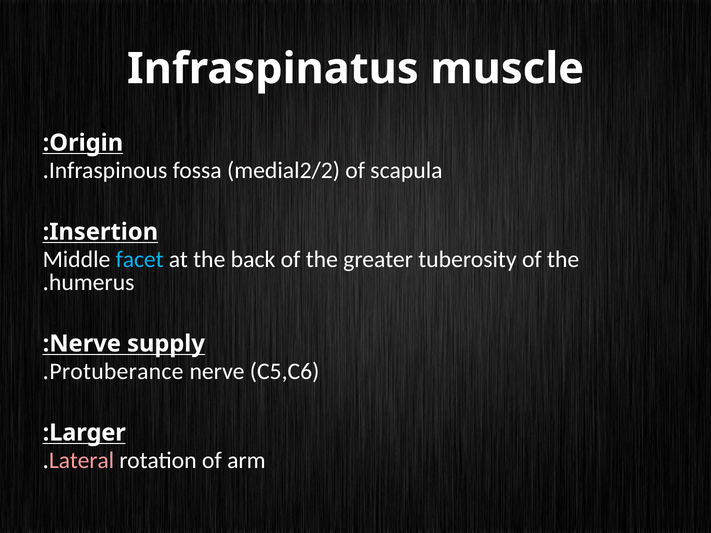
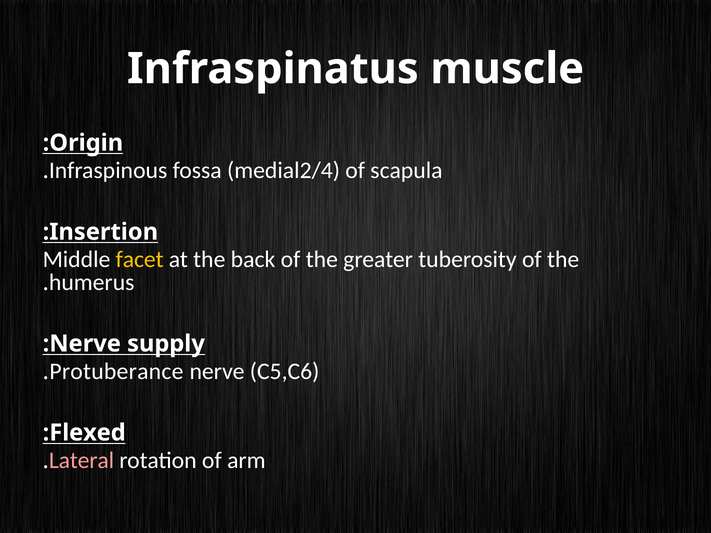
medial2/2: medial2/2 -> medial2/4
facet colour: light blue -> yellow
Larger: Larger -> Flexed
